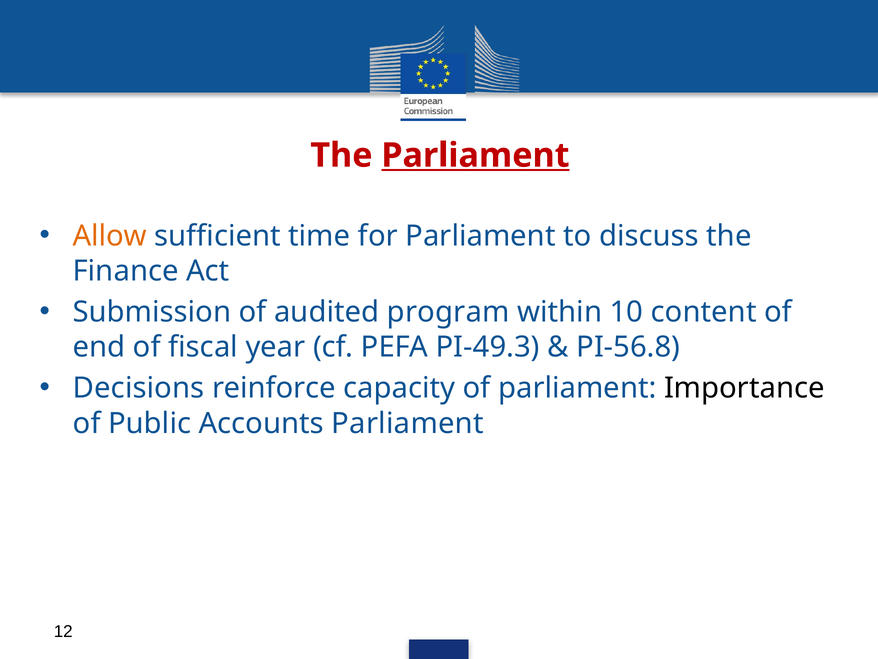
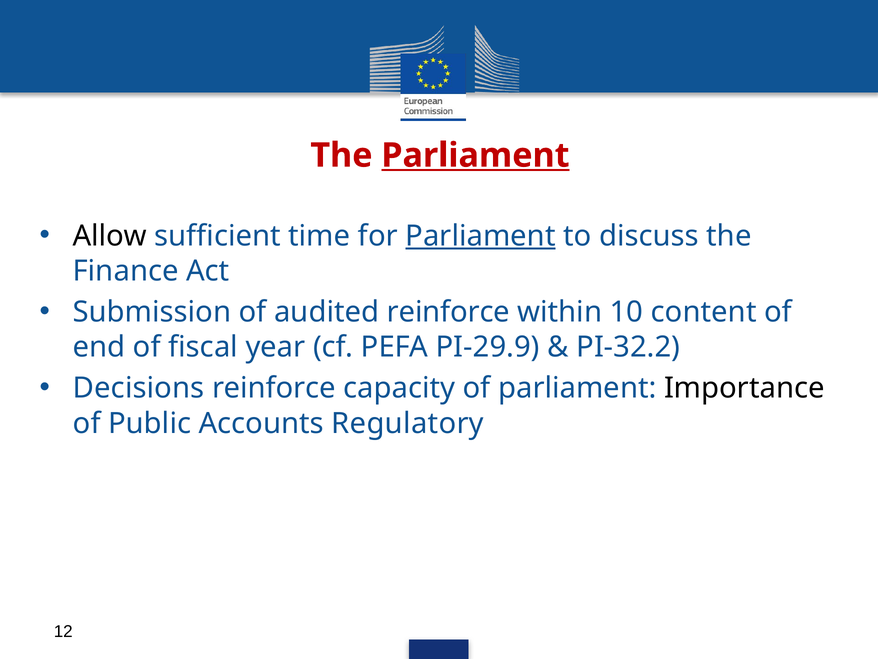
Allow colour: orange -> black
Parliament at (480, 236) underline: none -> present
audited program: program -> reinforce
PI-49.3: PI-49.3 -> PI-29.9
PI-56.8: PI-56.8 -> PI-32.2
Accounts Parliament: Parliament -> Regulatory
